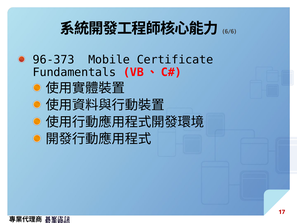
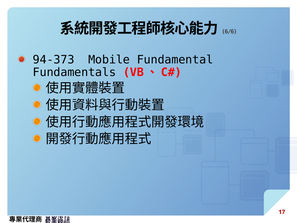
96-373: 96-373 -> 94-373
Certificate: Certificate -> Fundamental
